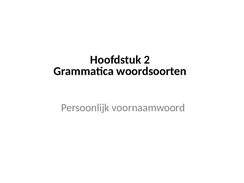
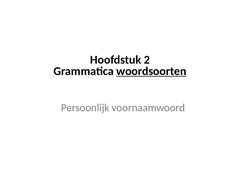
woordsoorten underline: none -> present
